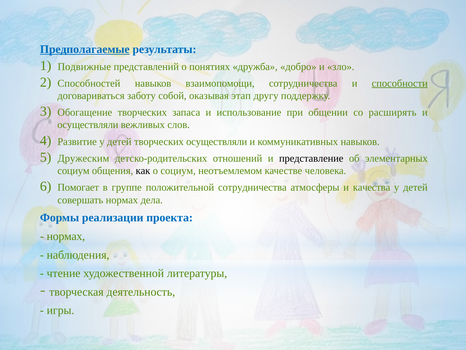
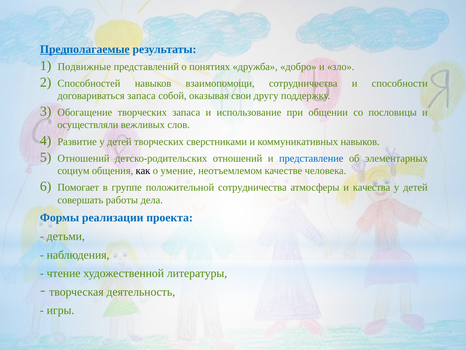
способности underline: present -> none
договариваться заботу: заботу -> запаса
этап: этап -> свои
расширять: расширять -> пословицы
творческих осуществляли: осуществляли -> сверстниками
Дружеским at (83, 158): Дружеским -> Отношений
представление colour: black -> blue
о социум: социум -> умение
совершать нормах: нормах -> работы
нормах at (66, 236): нормах -> детьми
